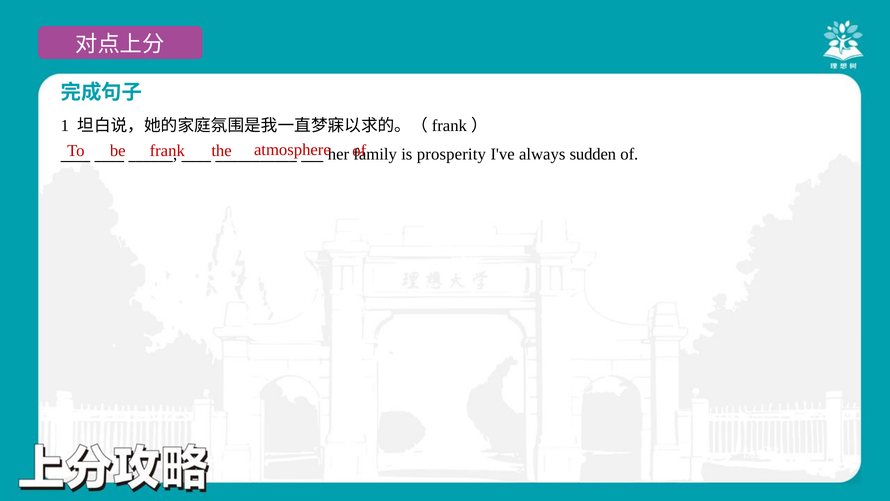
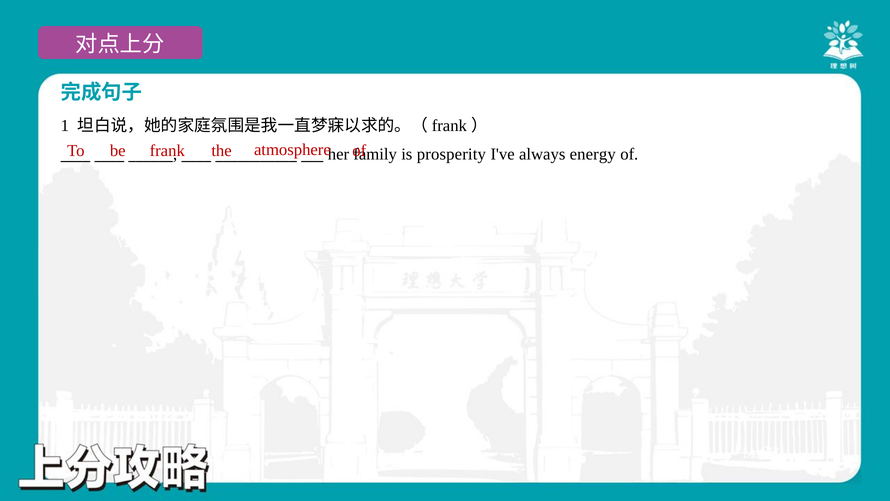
sudden: sudden -> energy
